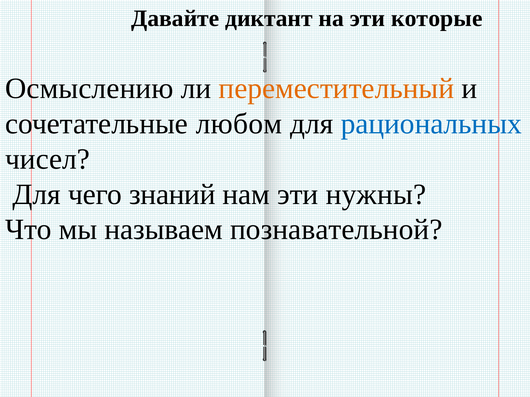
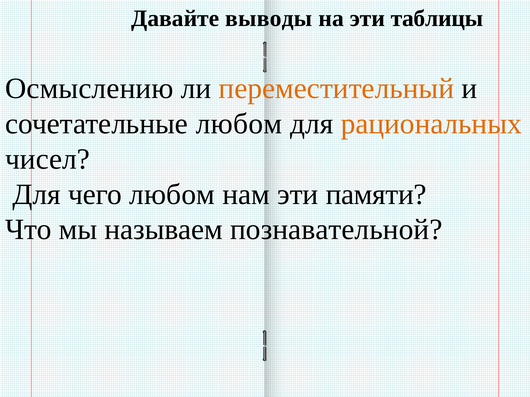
диктант: диктант -> выводы
которые: которые -> таблицы
рациональных colour: blue -> orange
чего знаний: знаний -> любом
нужны: нужны -> памяти
